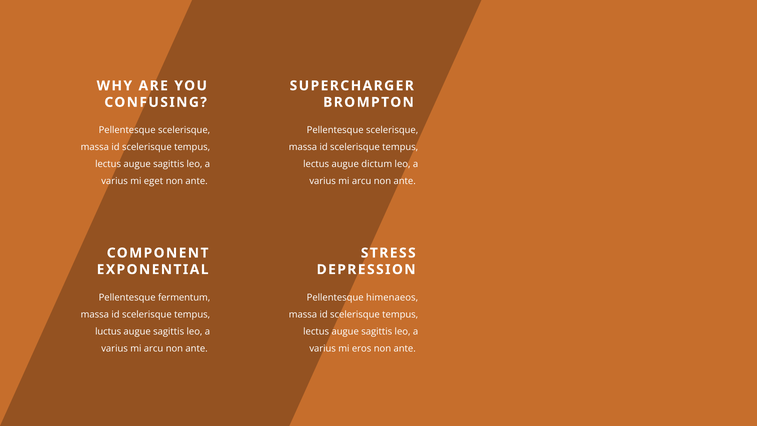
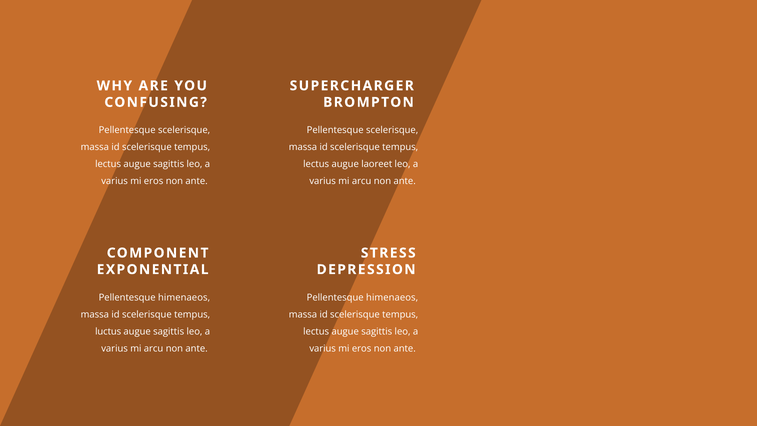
dictum: dictum -> laoreet
eget at (154, 181): eget -> eros
fermentum at (184, 297): fermentum -> himenaeos
